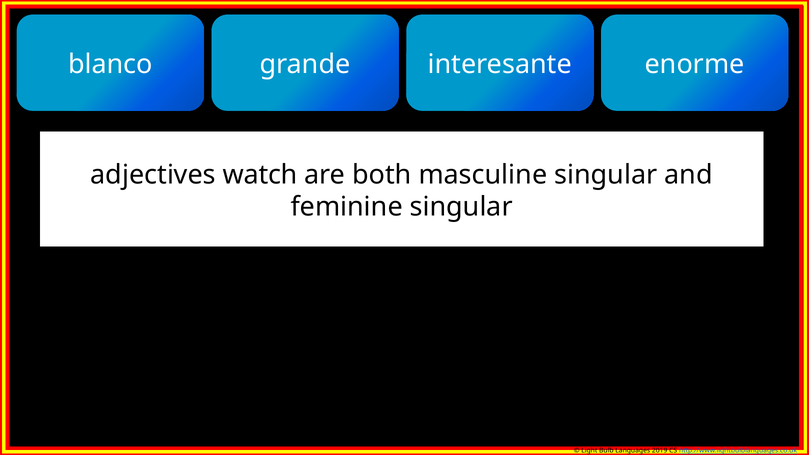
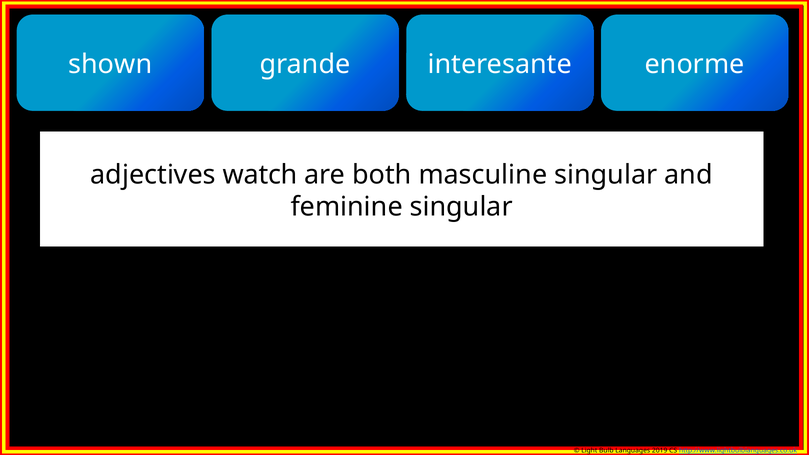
blanco: blanco -> shown
